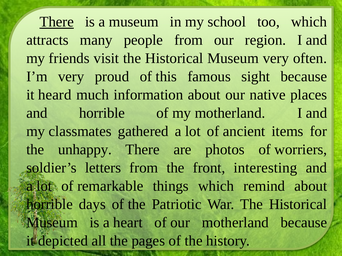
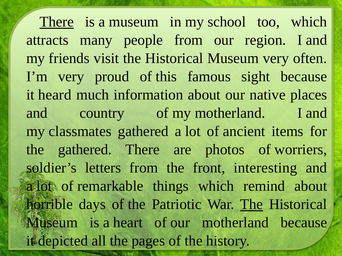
and horrible: horrible -> country
the unhappy: unhappy -> gathered
The at (252, 205) underline: none -> present
